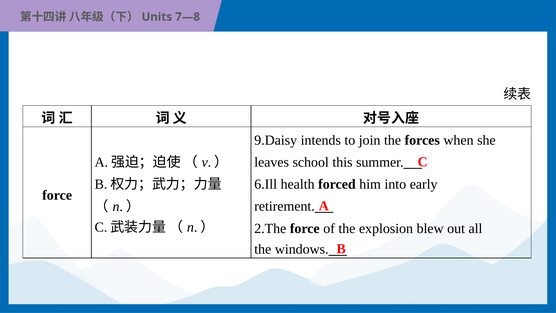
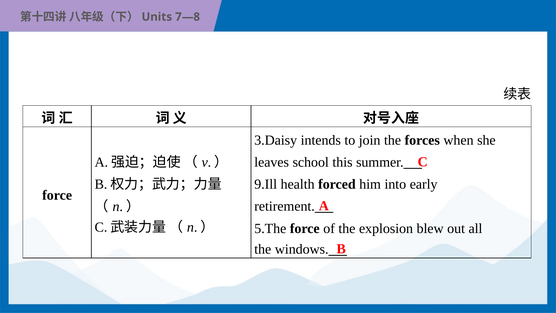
9.Daisy: 9.Daisy -> 3.Daisy
6.Ill: 6.Ill -> 9.Ill
2.The: 2.The -> 5.The
